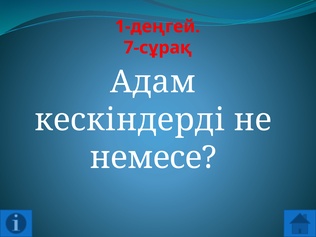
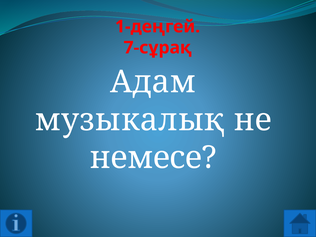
кескіндерді: кескіндерді -> музыкалық
